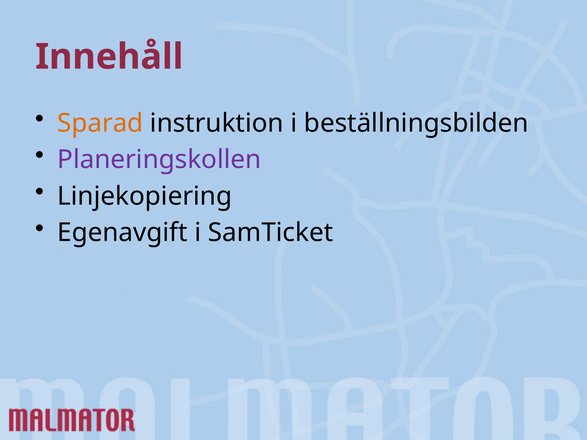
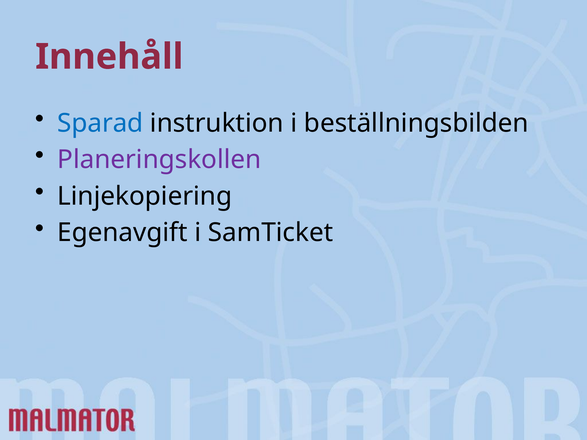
Sparad colour: orange -> blue
